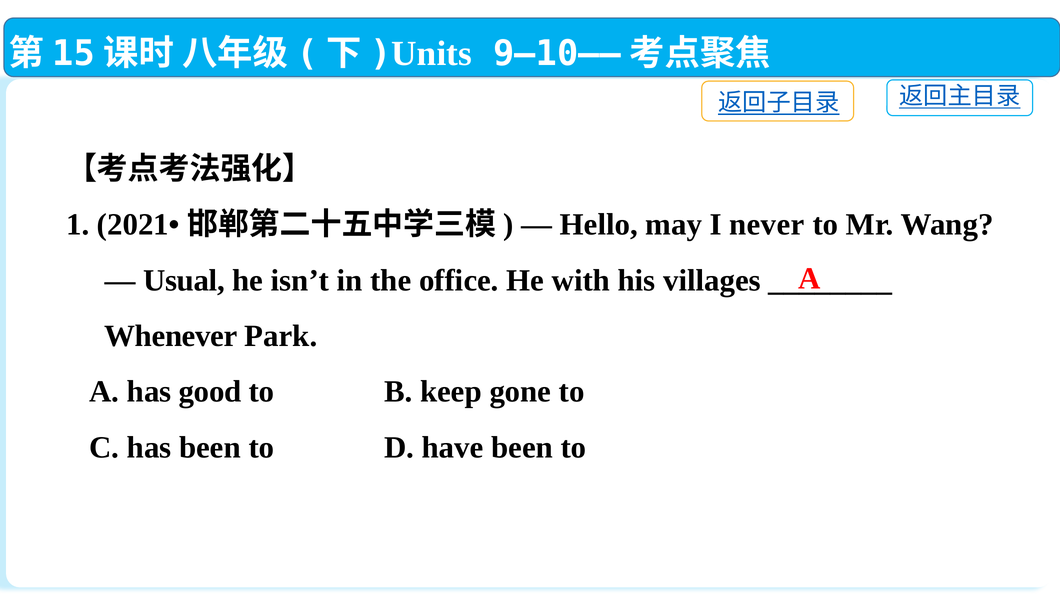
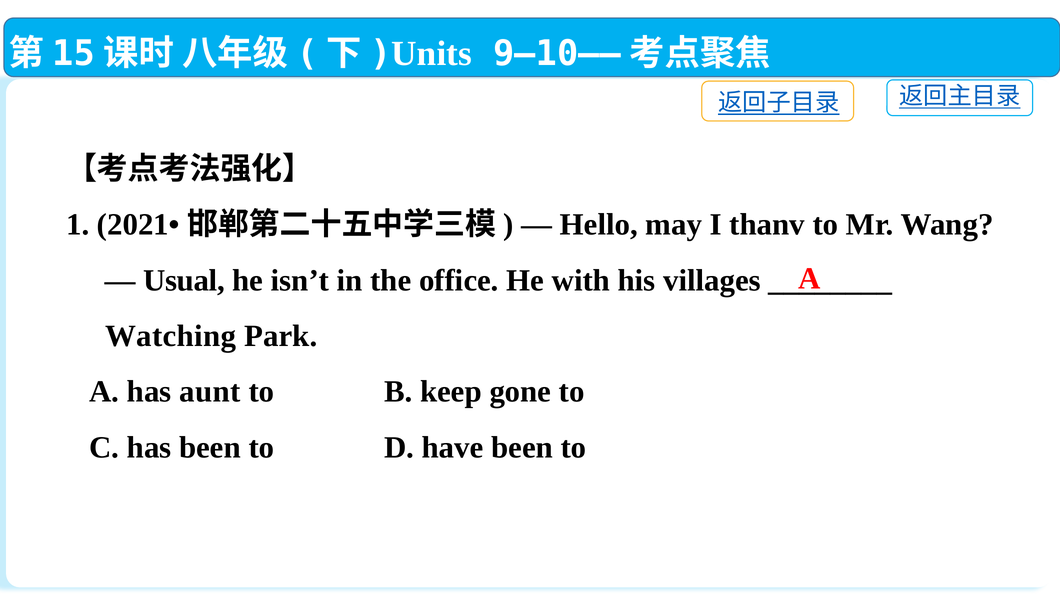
never: never -> thanv
Whenever: Whenever -> Watching
good: good -> aunt
